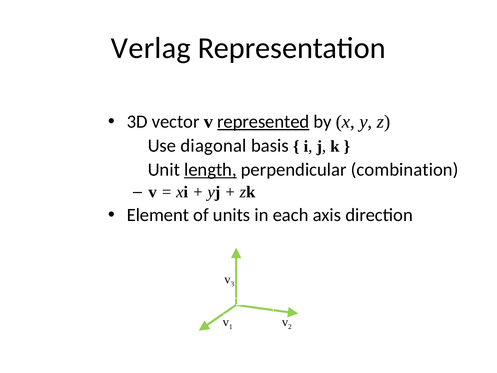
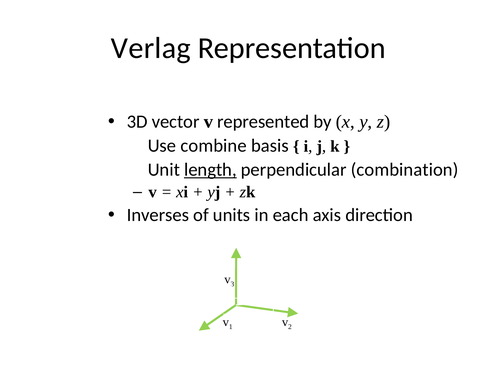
represented underline: present -> none
diagonal: diagonal -> combine
Element: Element -> Inverses
